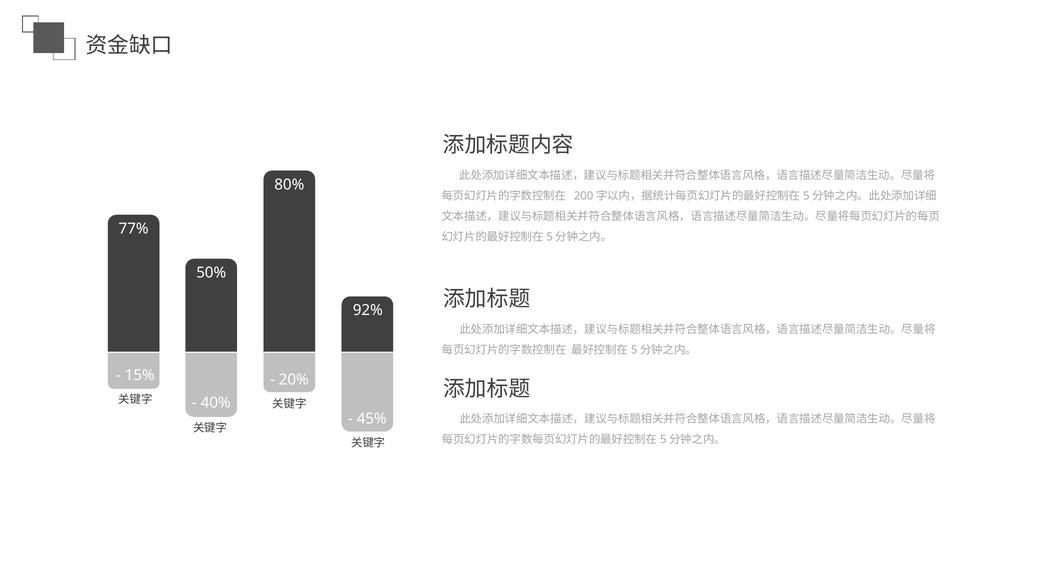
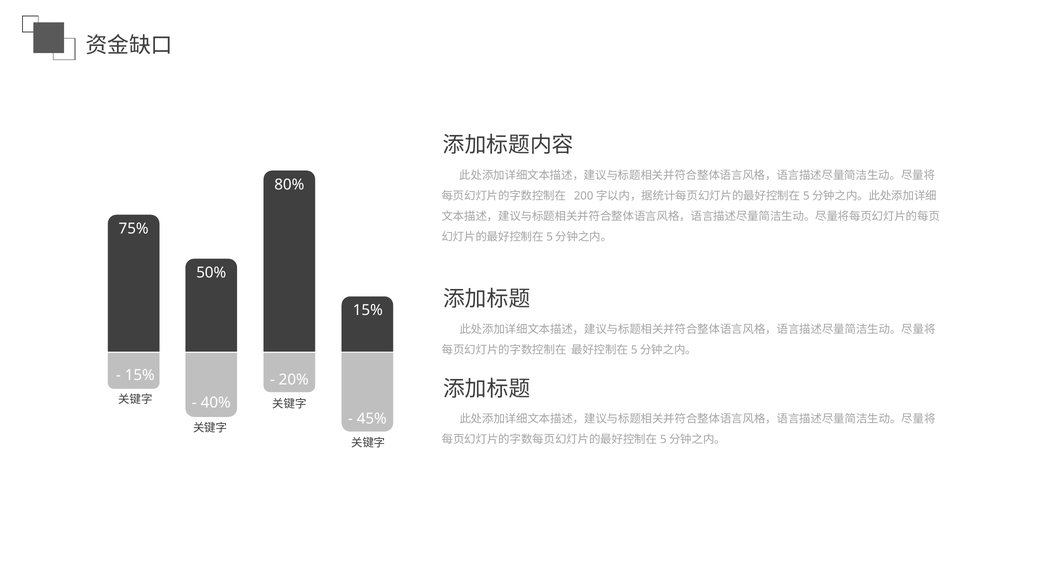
77%: 77% -> 75%
92% at (368, 310): 92% -> 15%
